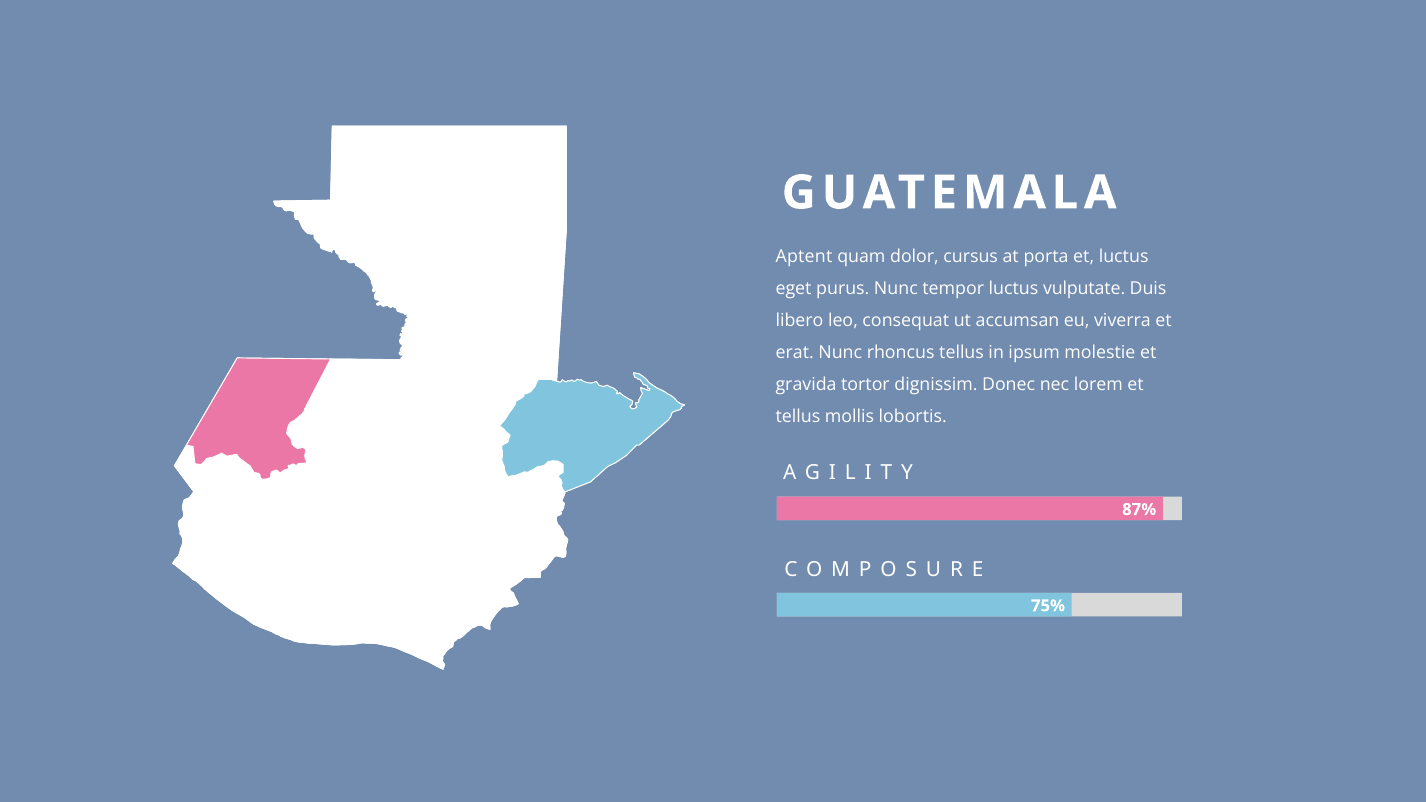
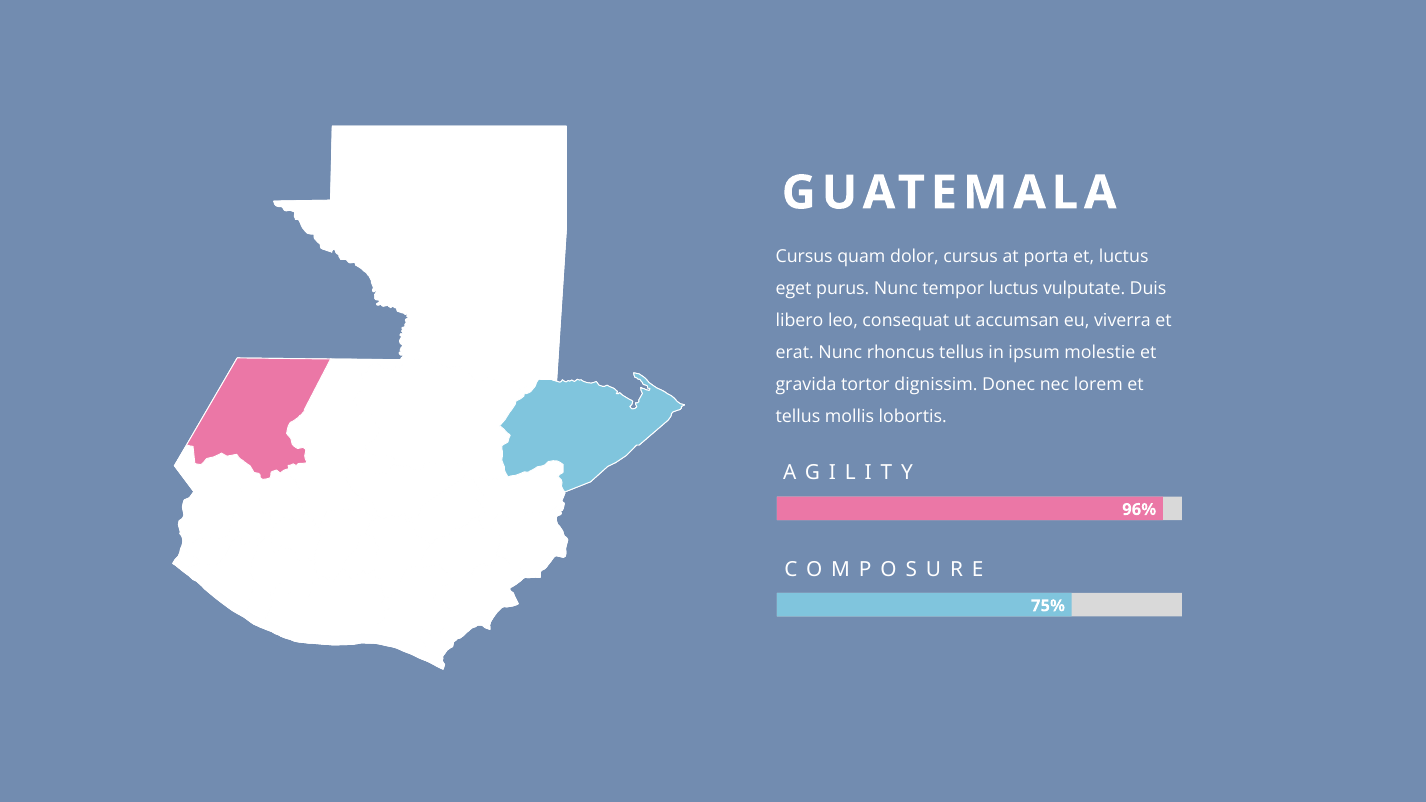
Aptent at (804, 256): Aptent -> Cursus
87%: 87% -> 96%
